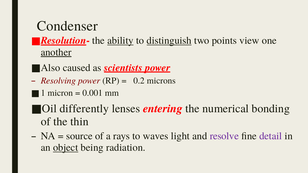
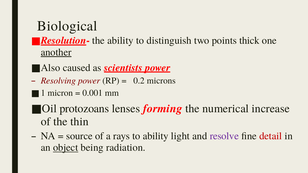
Condenser: Condenser -> Biological
ability at (120, 41) underline: present -> none
distinguish underline: present -> none
view: view -> thick
differently: differently -> protozoans
entering: entering -> forming
bonding: bonding -> increase
to waves: waves -> ability
detail colour: purple -> red
